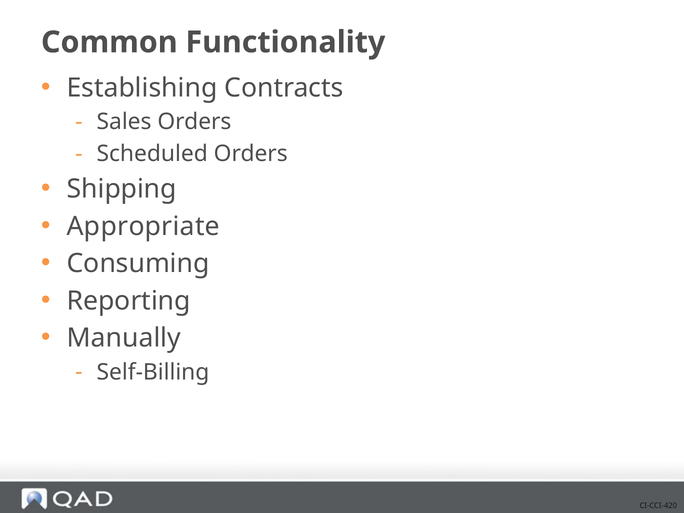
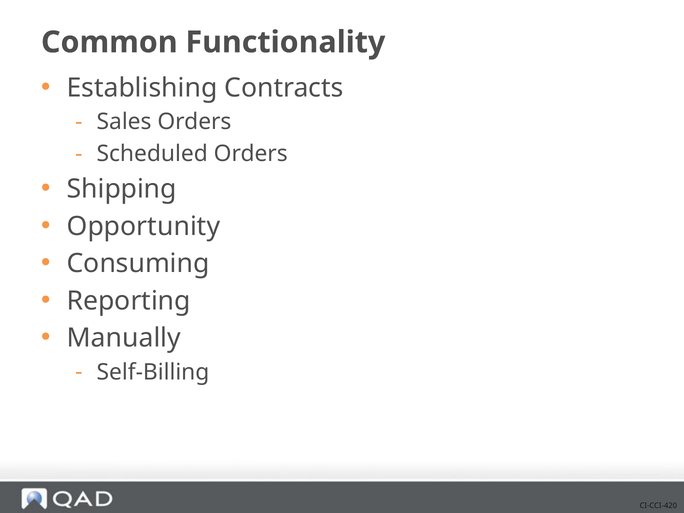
Appropriate: Appropriate -> Opportunity
